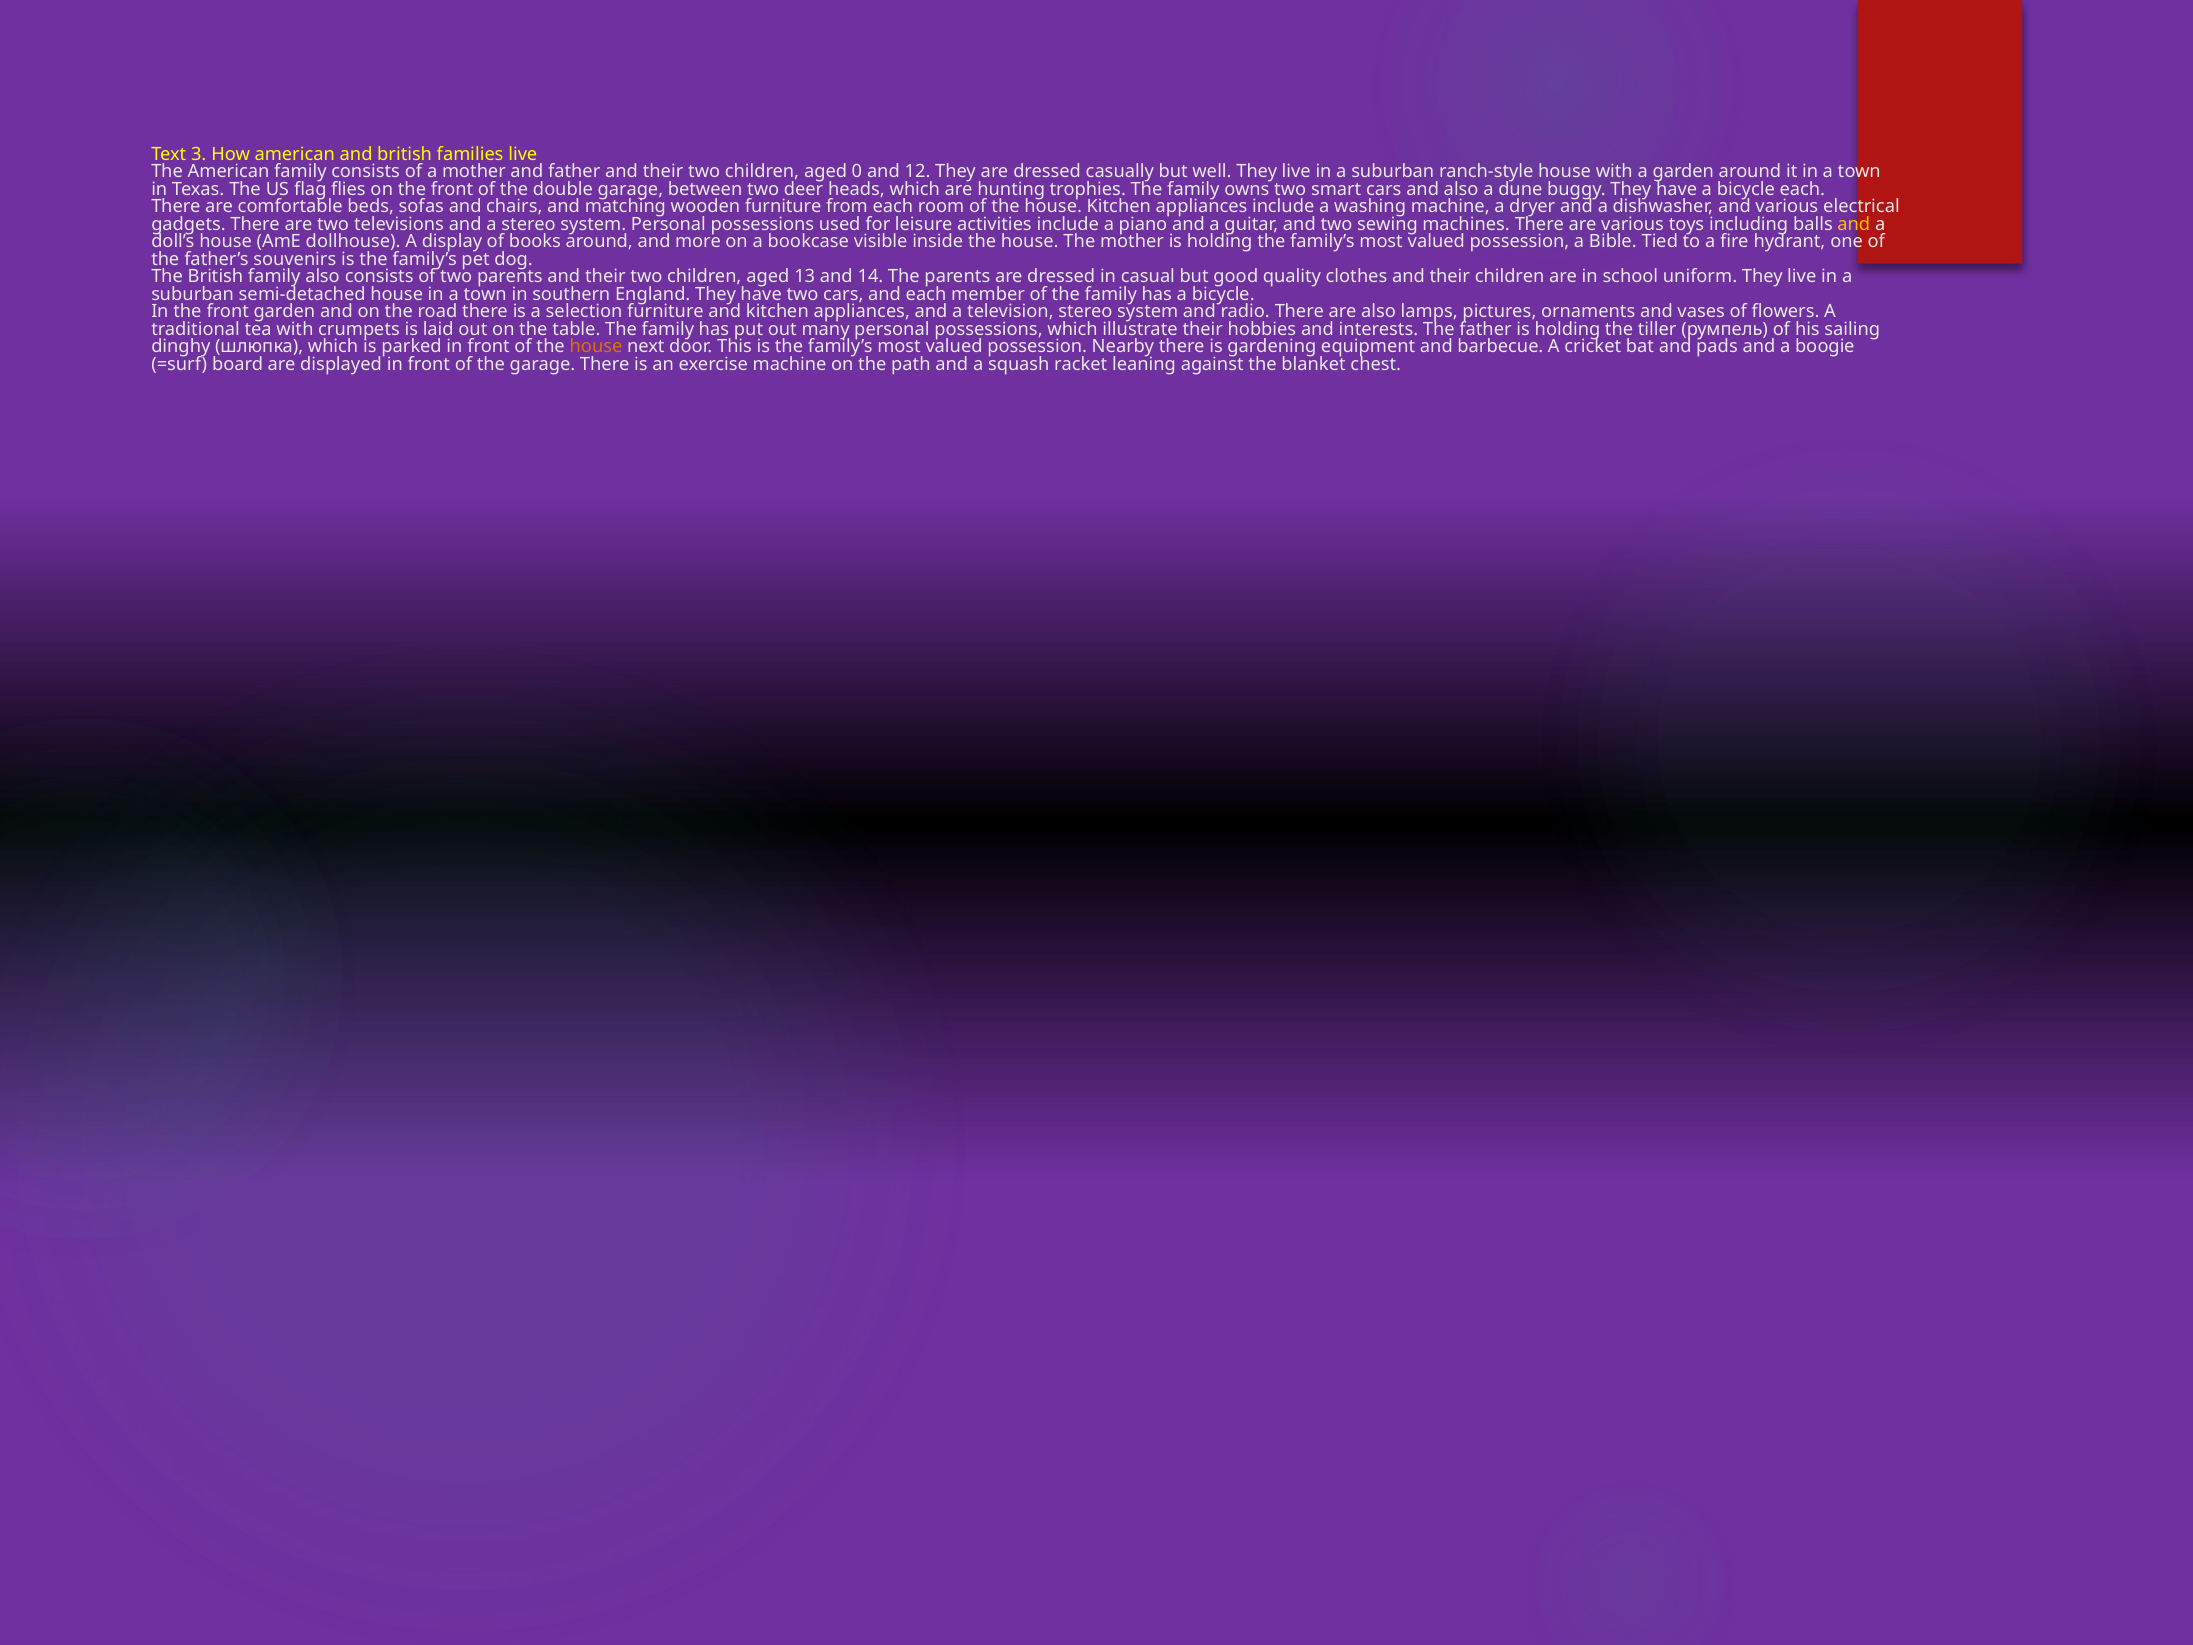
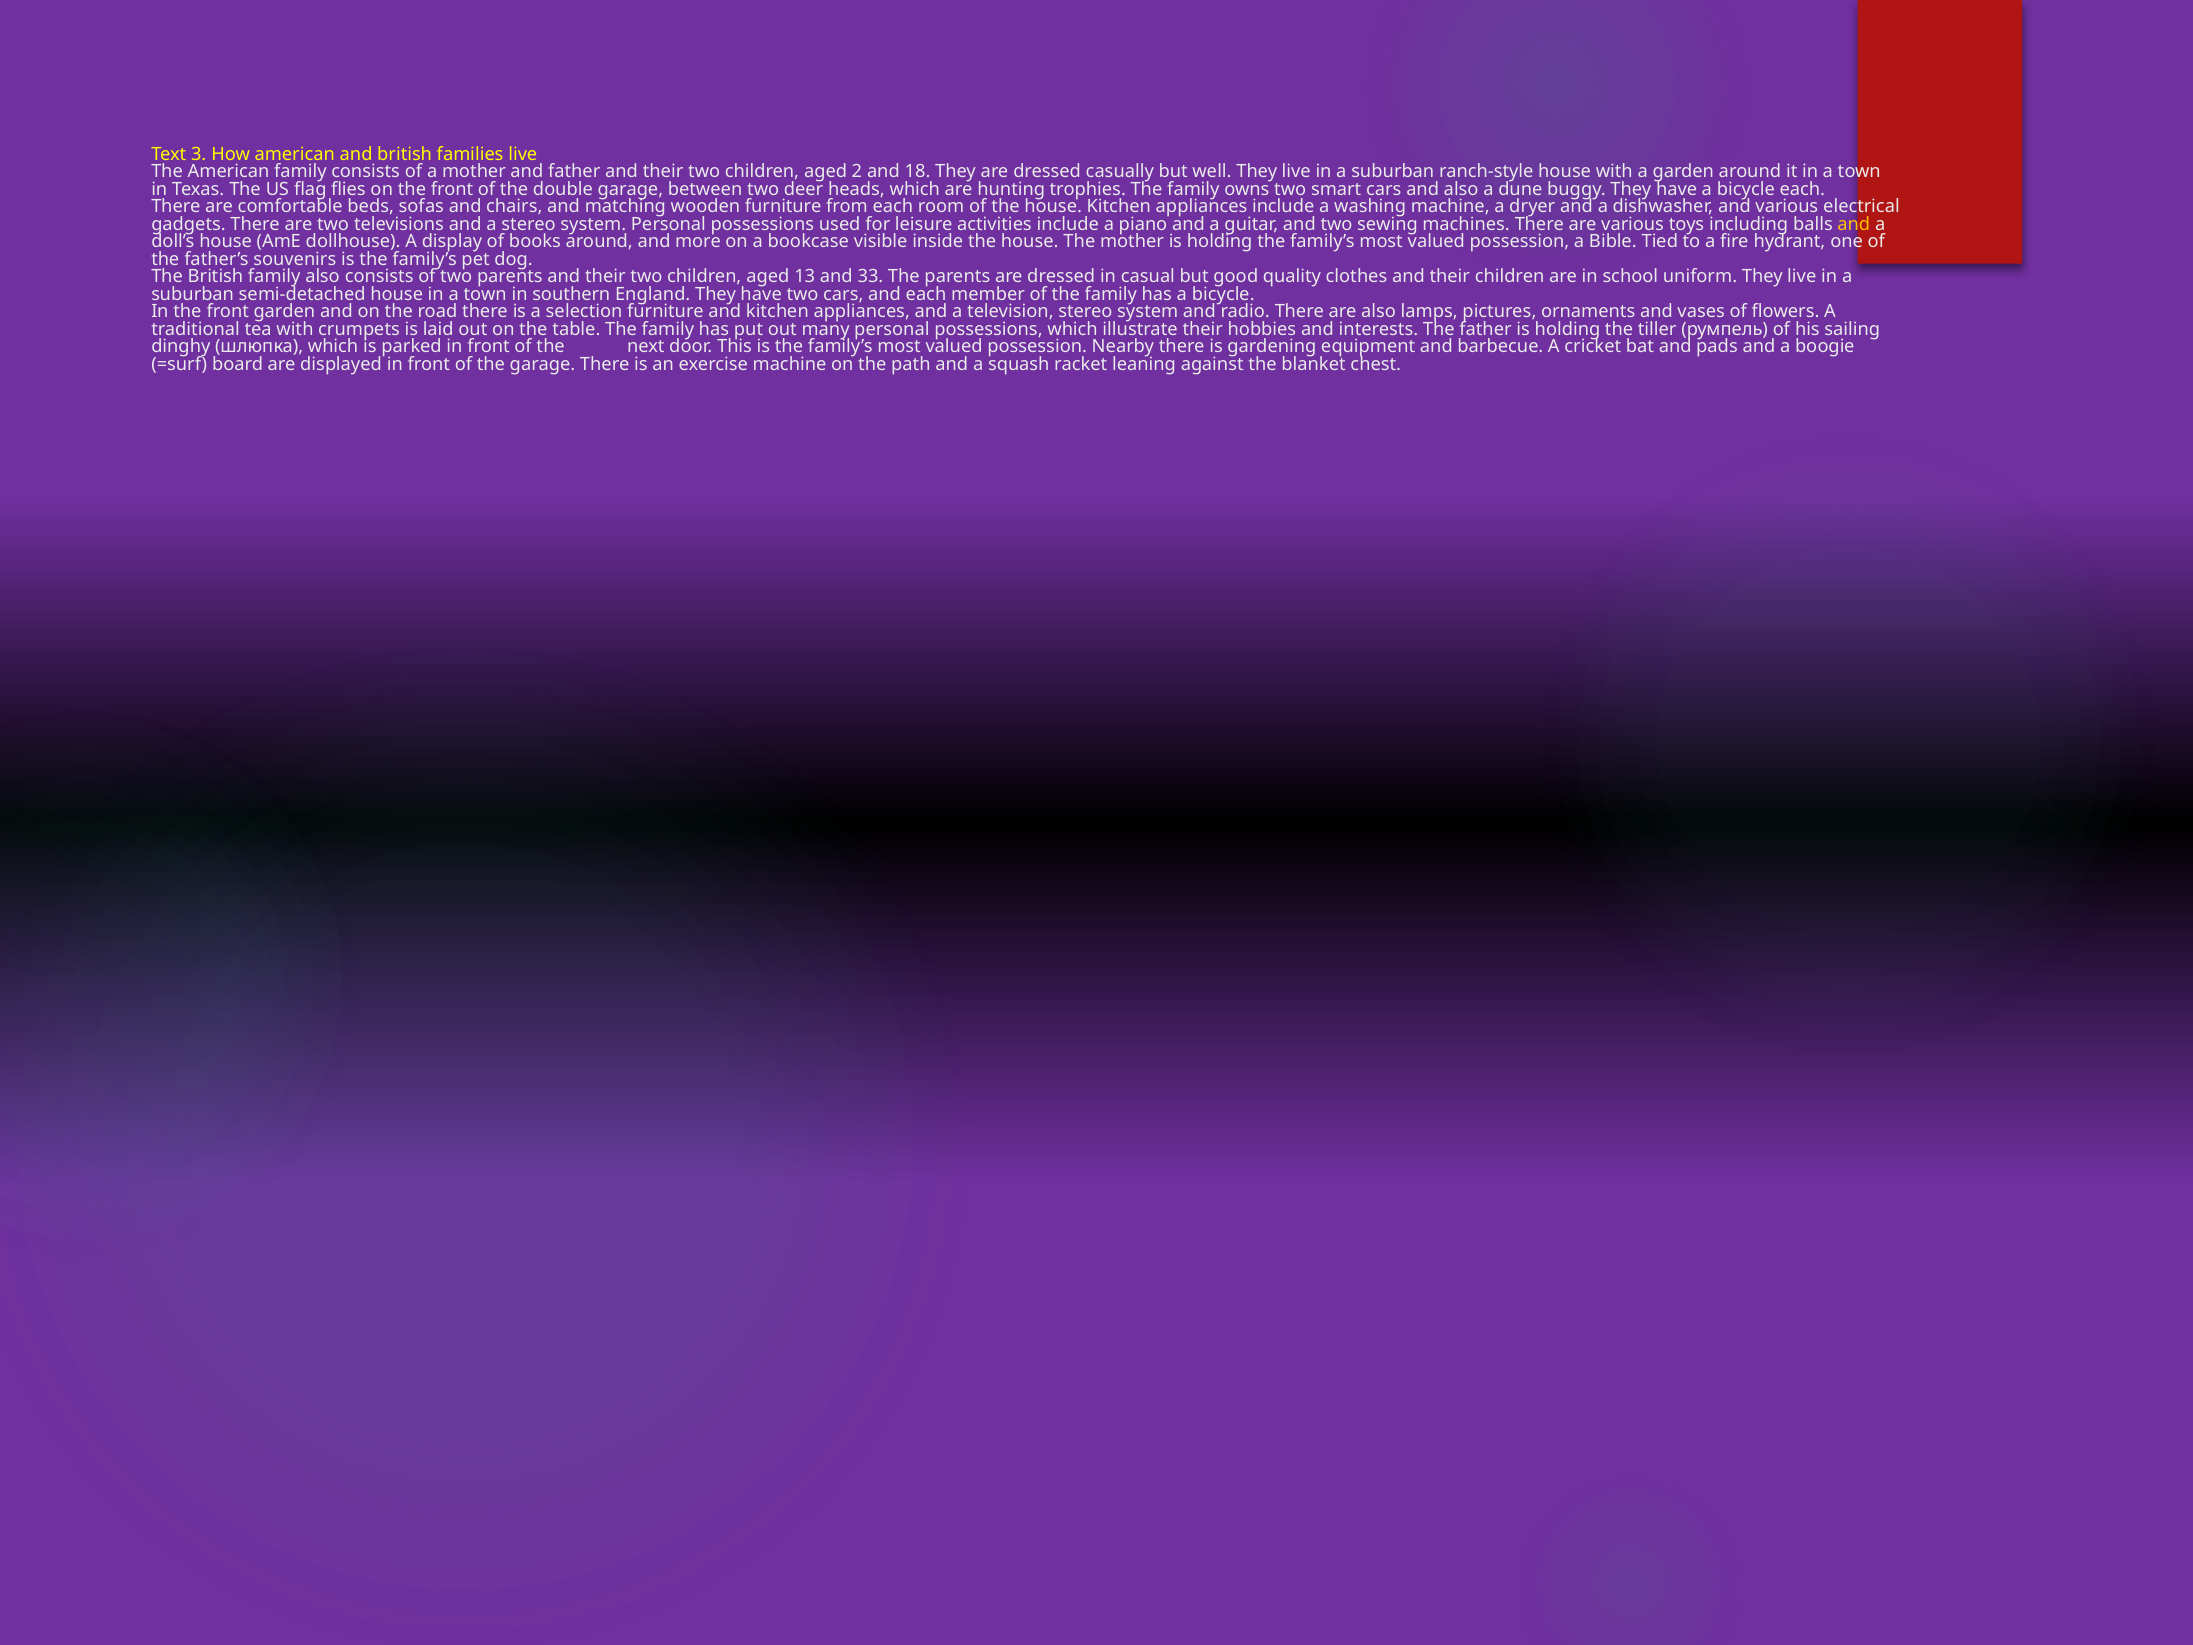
0: 0 -> 2
12: 12 -> 18
14: 14 -> 33
house at (596, 347) colour: orange -> purple
